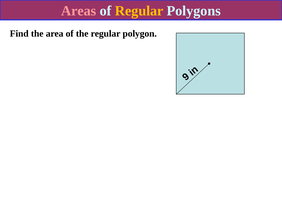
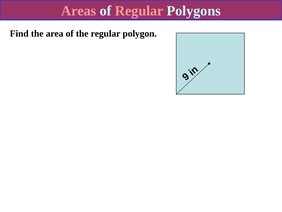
Regular at (139, 11) colour: yellow -> pink
